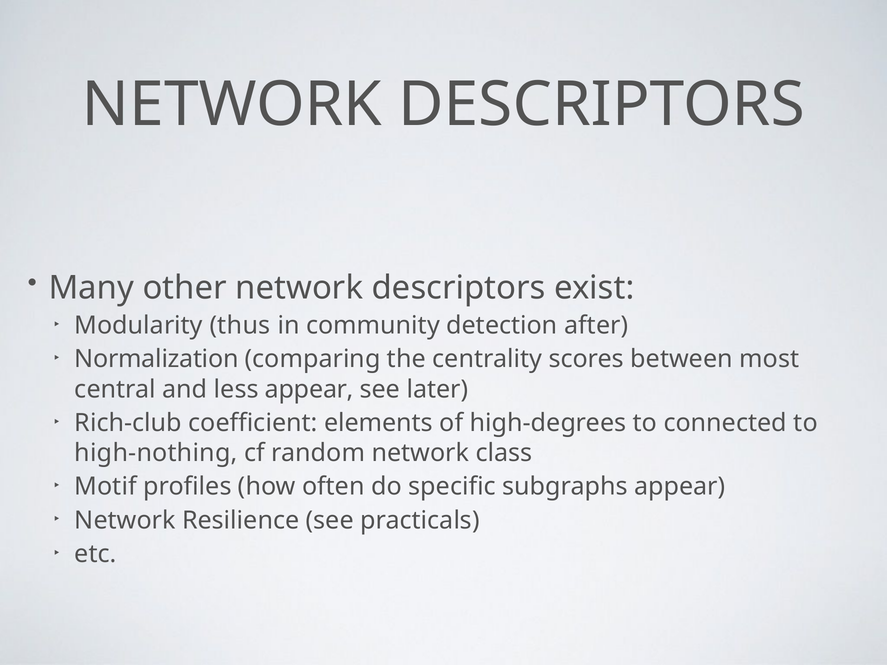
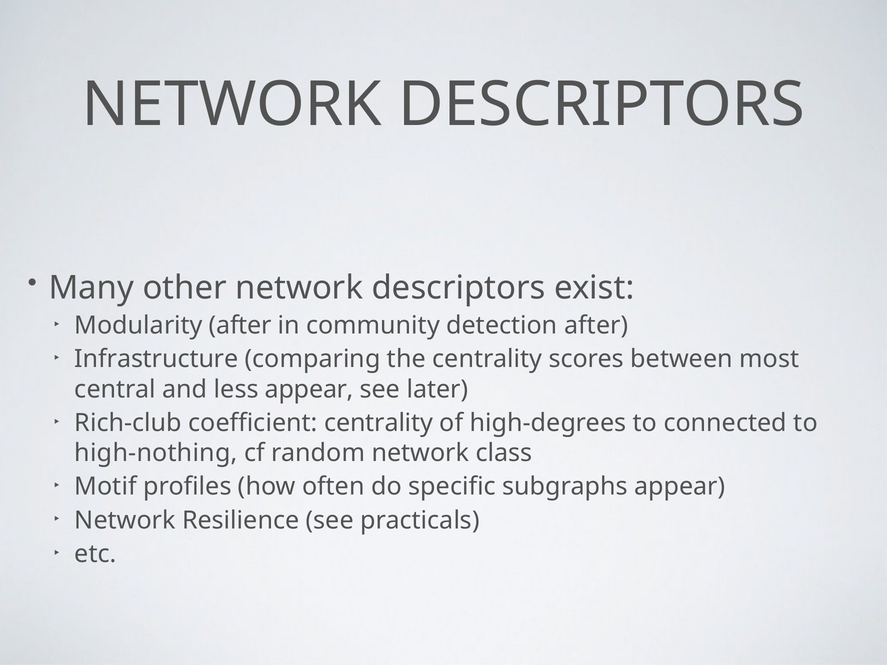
Modularity thus: thus -> after
Normalization: Normalization -> Infrastructure
coefficient elements: elements -> centrality
